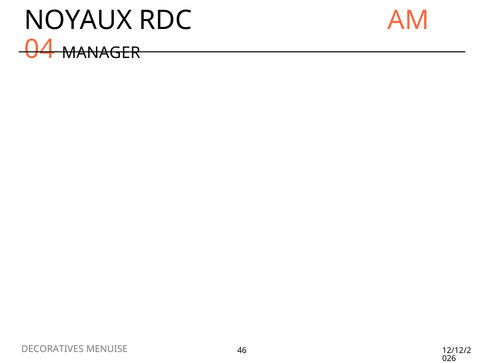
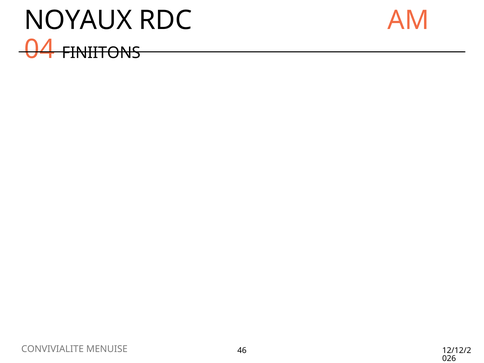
MANAGER: MANAGER -> FINIITONS
DECORATIVES: DECORATIVES -> CONVIVIALITE
